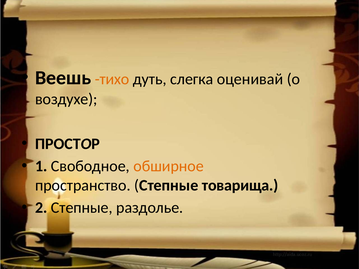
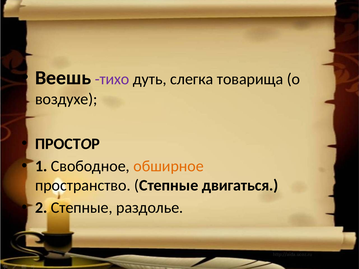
тихо colour: orange -> purple
оценивай: оценивай -> товарища
товарища: товарища -> двигаться
